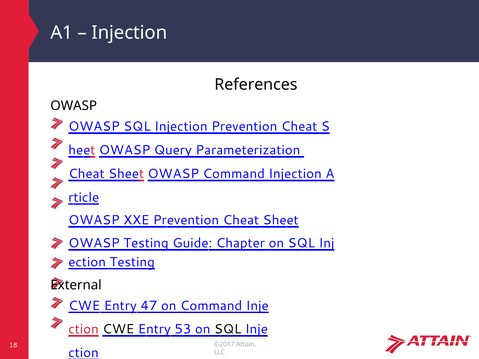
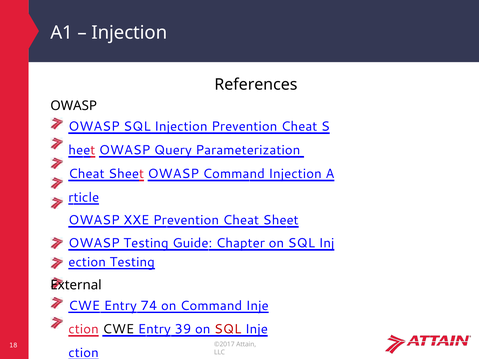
47: 47 -> 74
53: 53 -> 39
SQL at (228, 329) colour: black -> red
